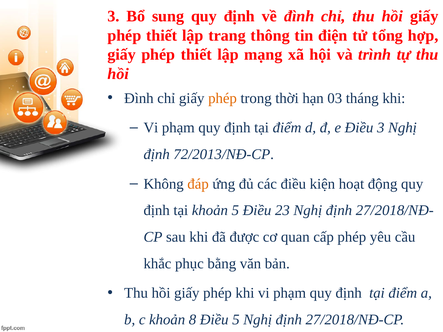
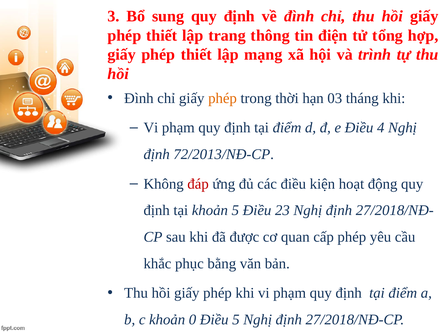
Điều 3: 3 -> 4
đáp colour: orange -> red
8: 8 -> 0
